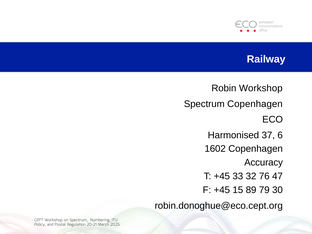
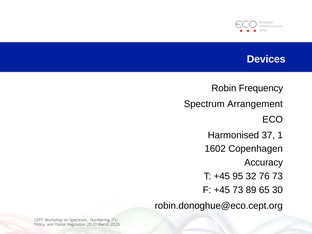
Railway: Railway -> Devices
Robin Workshop: Workshop -> Frequency
Spectrum Copenhagen: Copenhagen -> Arrangement
6: 6 -> 1
33: 33 -> 95
76 47: 47 -> 73
+45 15: 15 -> 73
79: 79 -> 65
